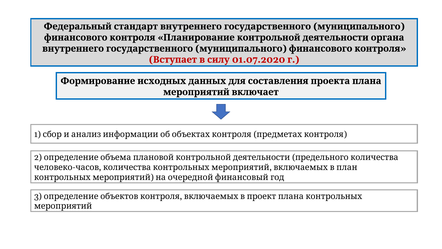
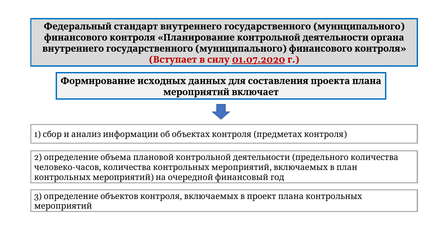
01.07.2020 underline: none -> present
